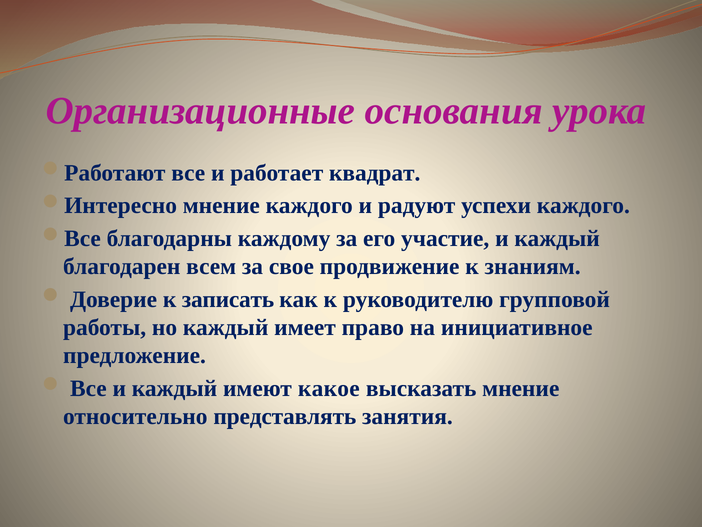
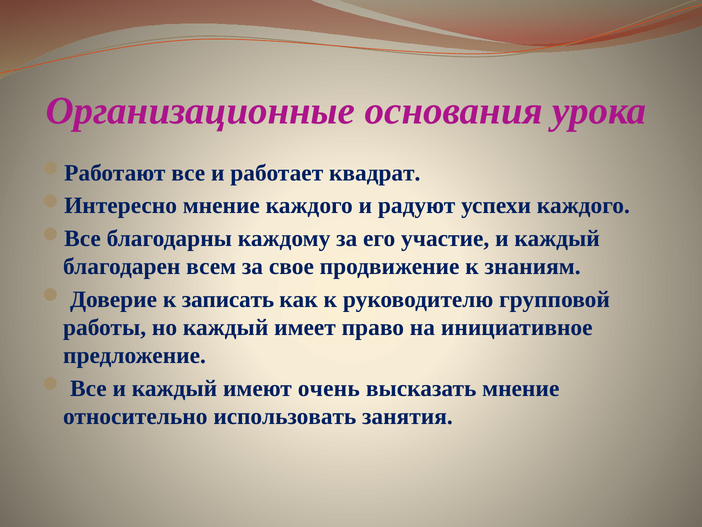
какое: какое -> очень
представлять: представлять -> использовать
